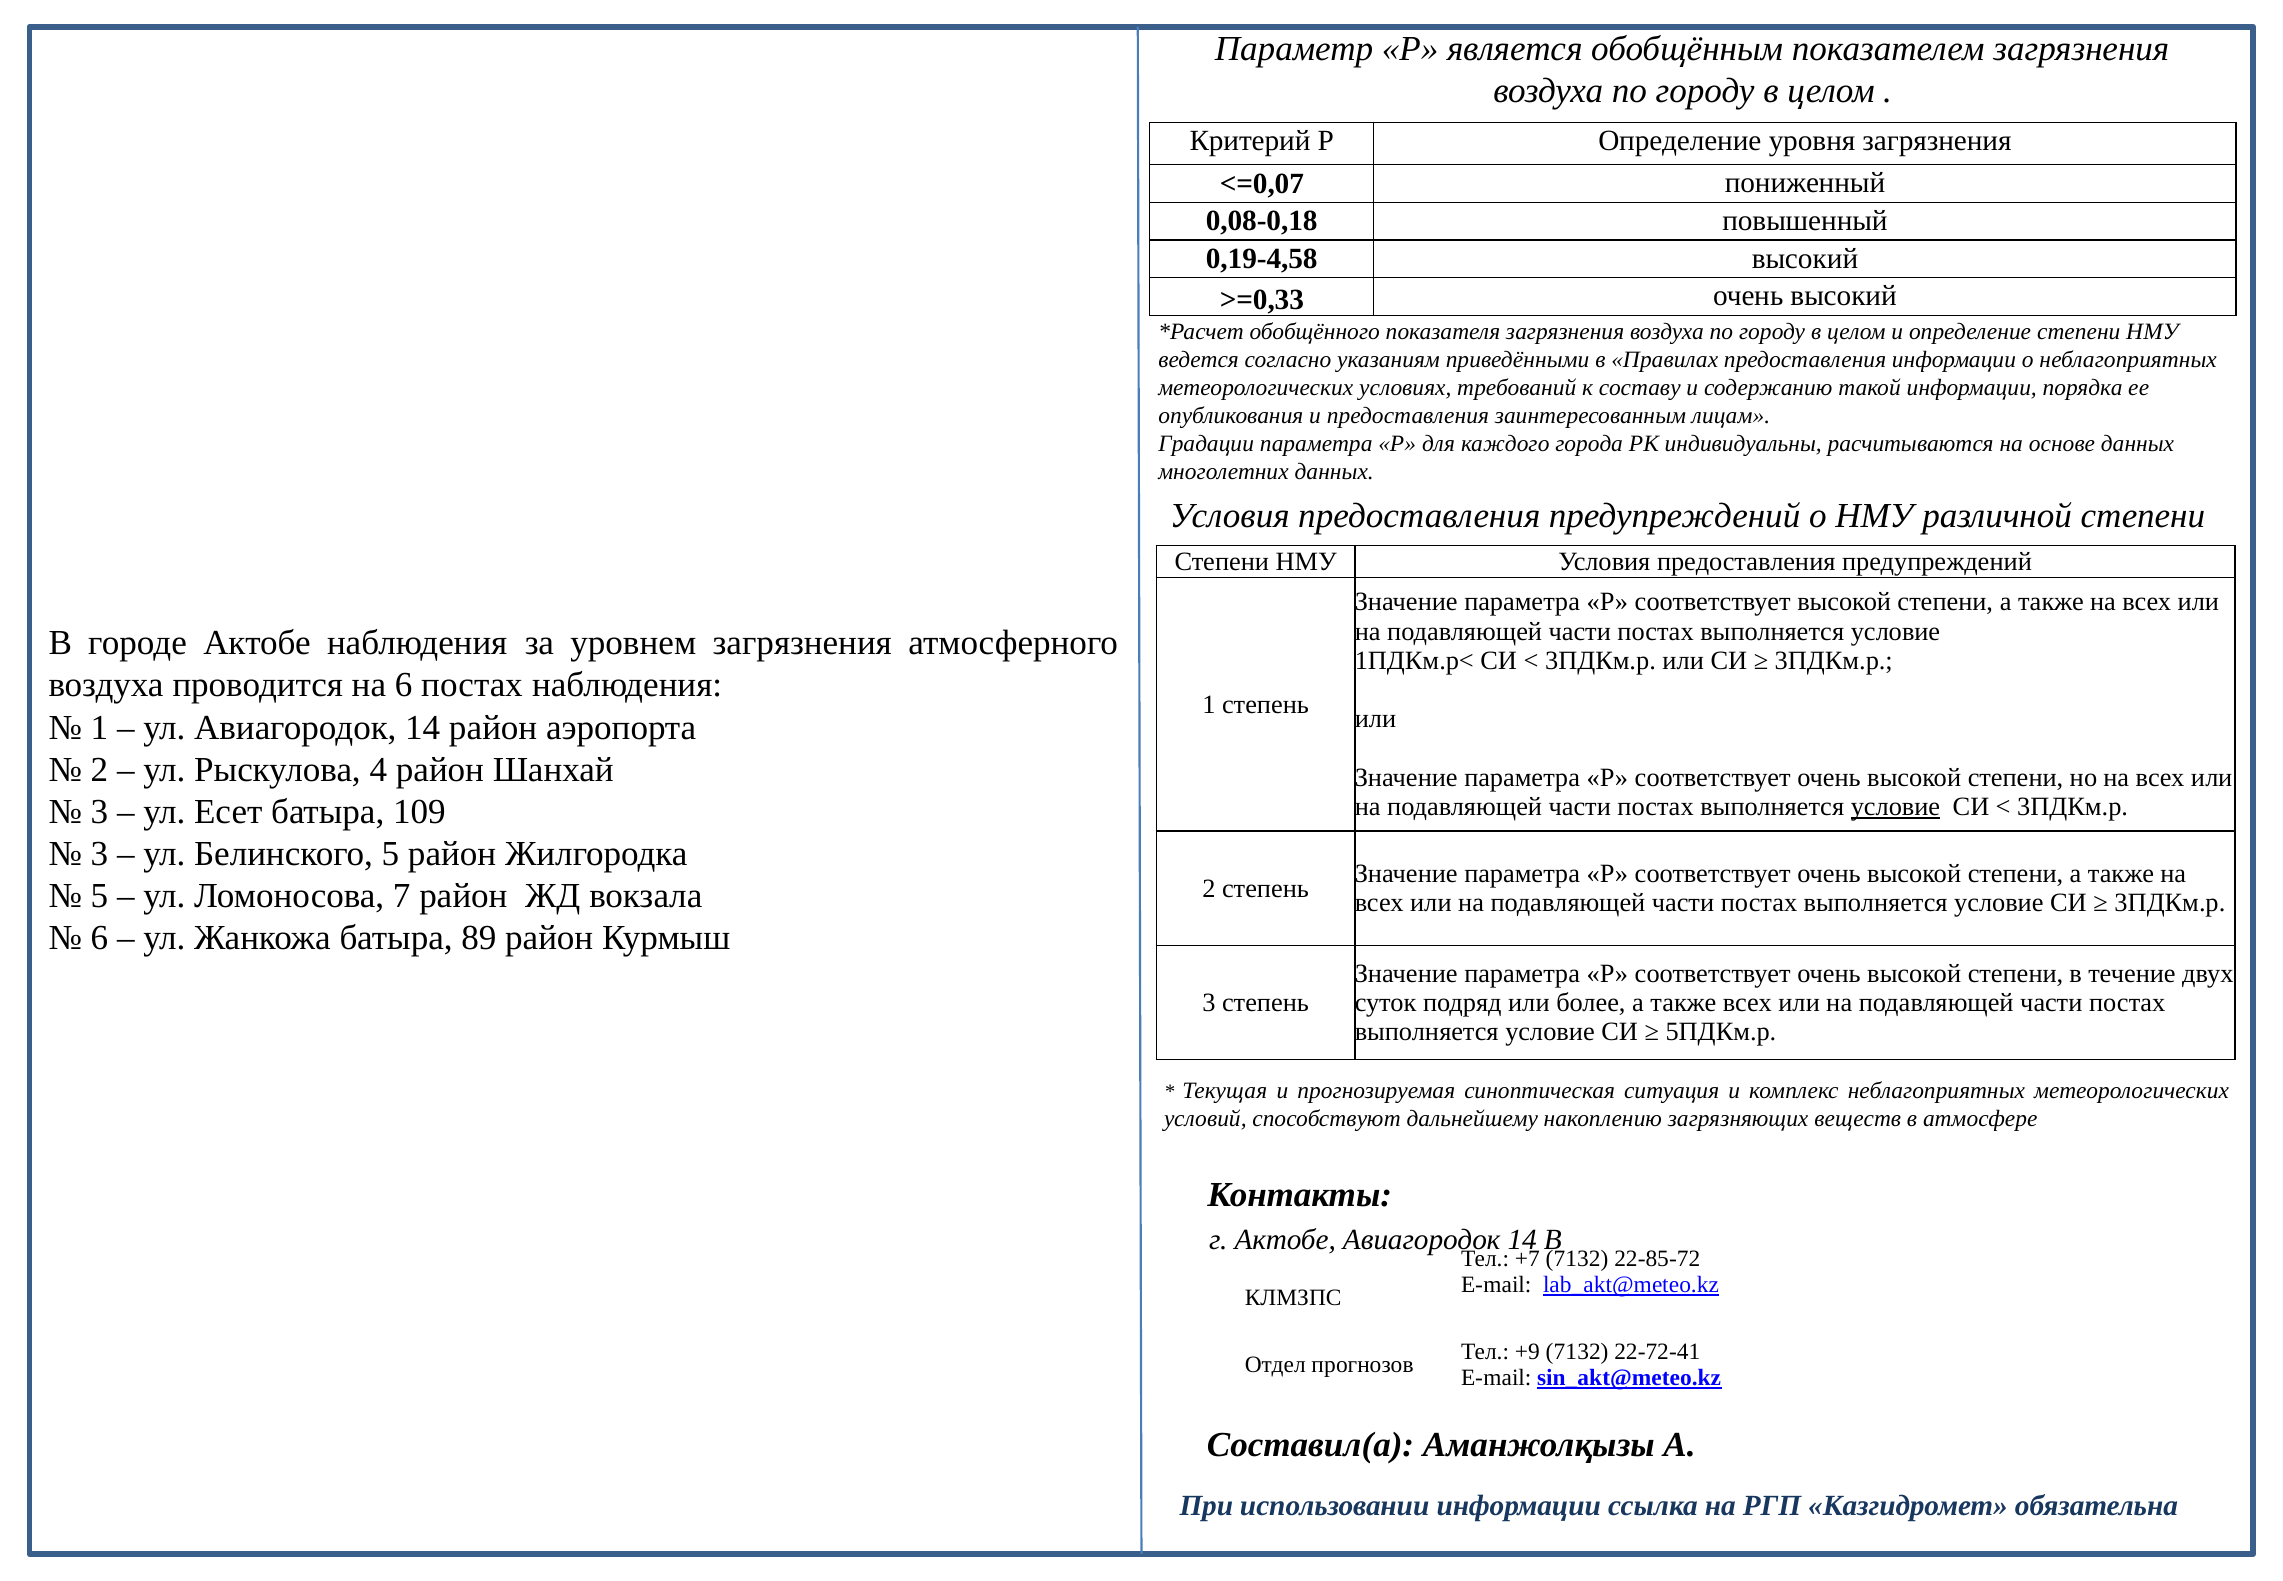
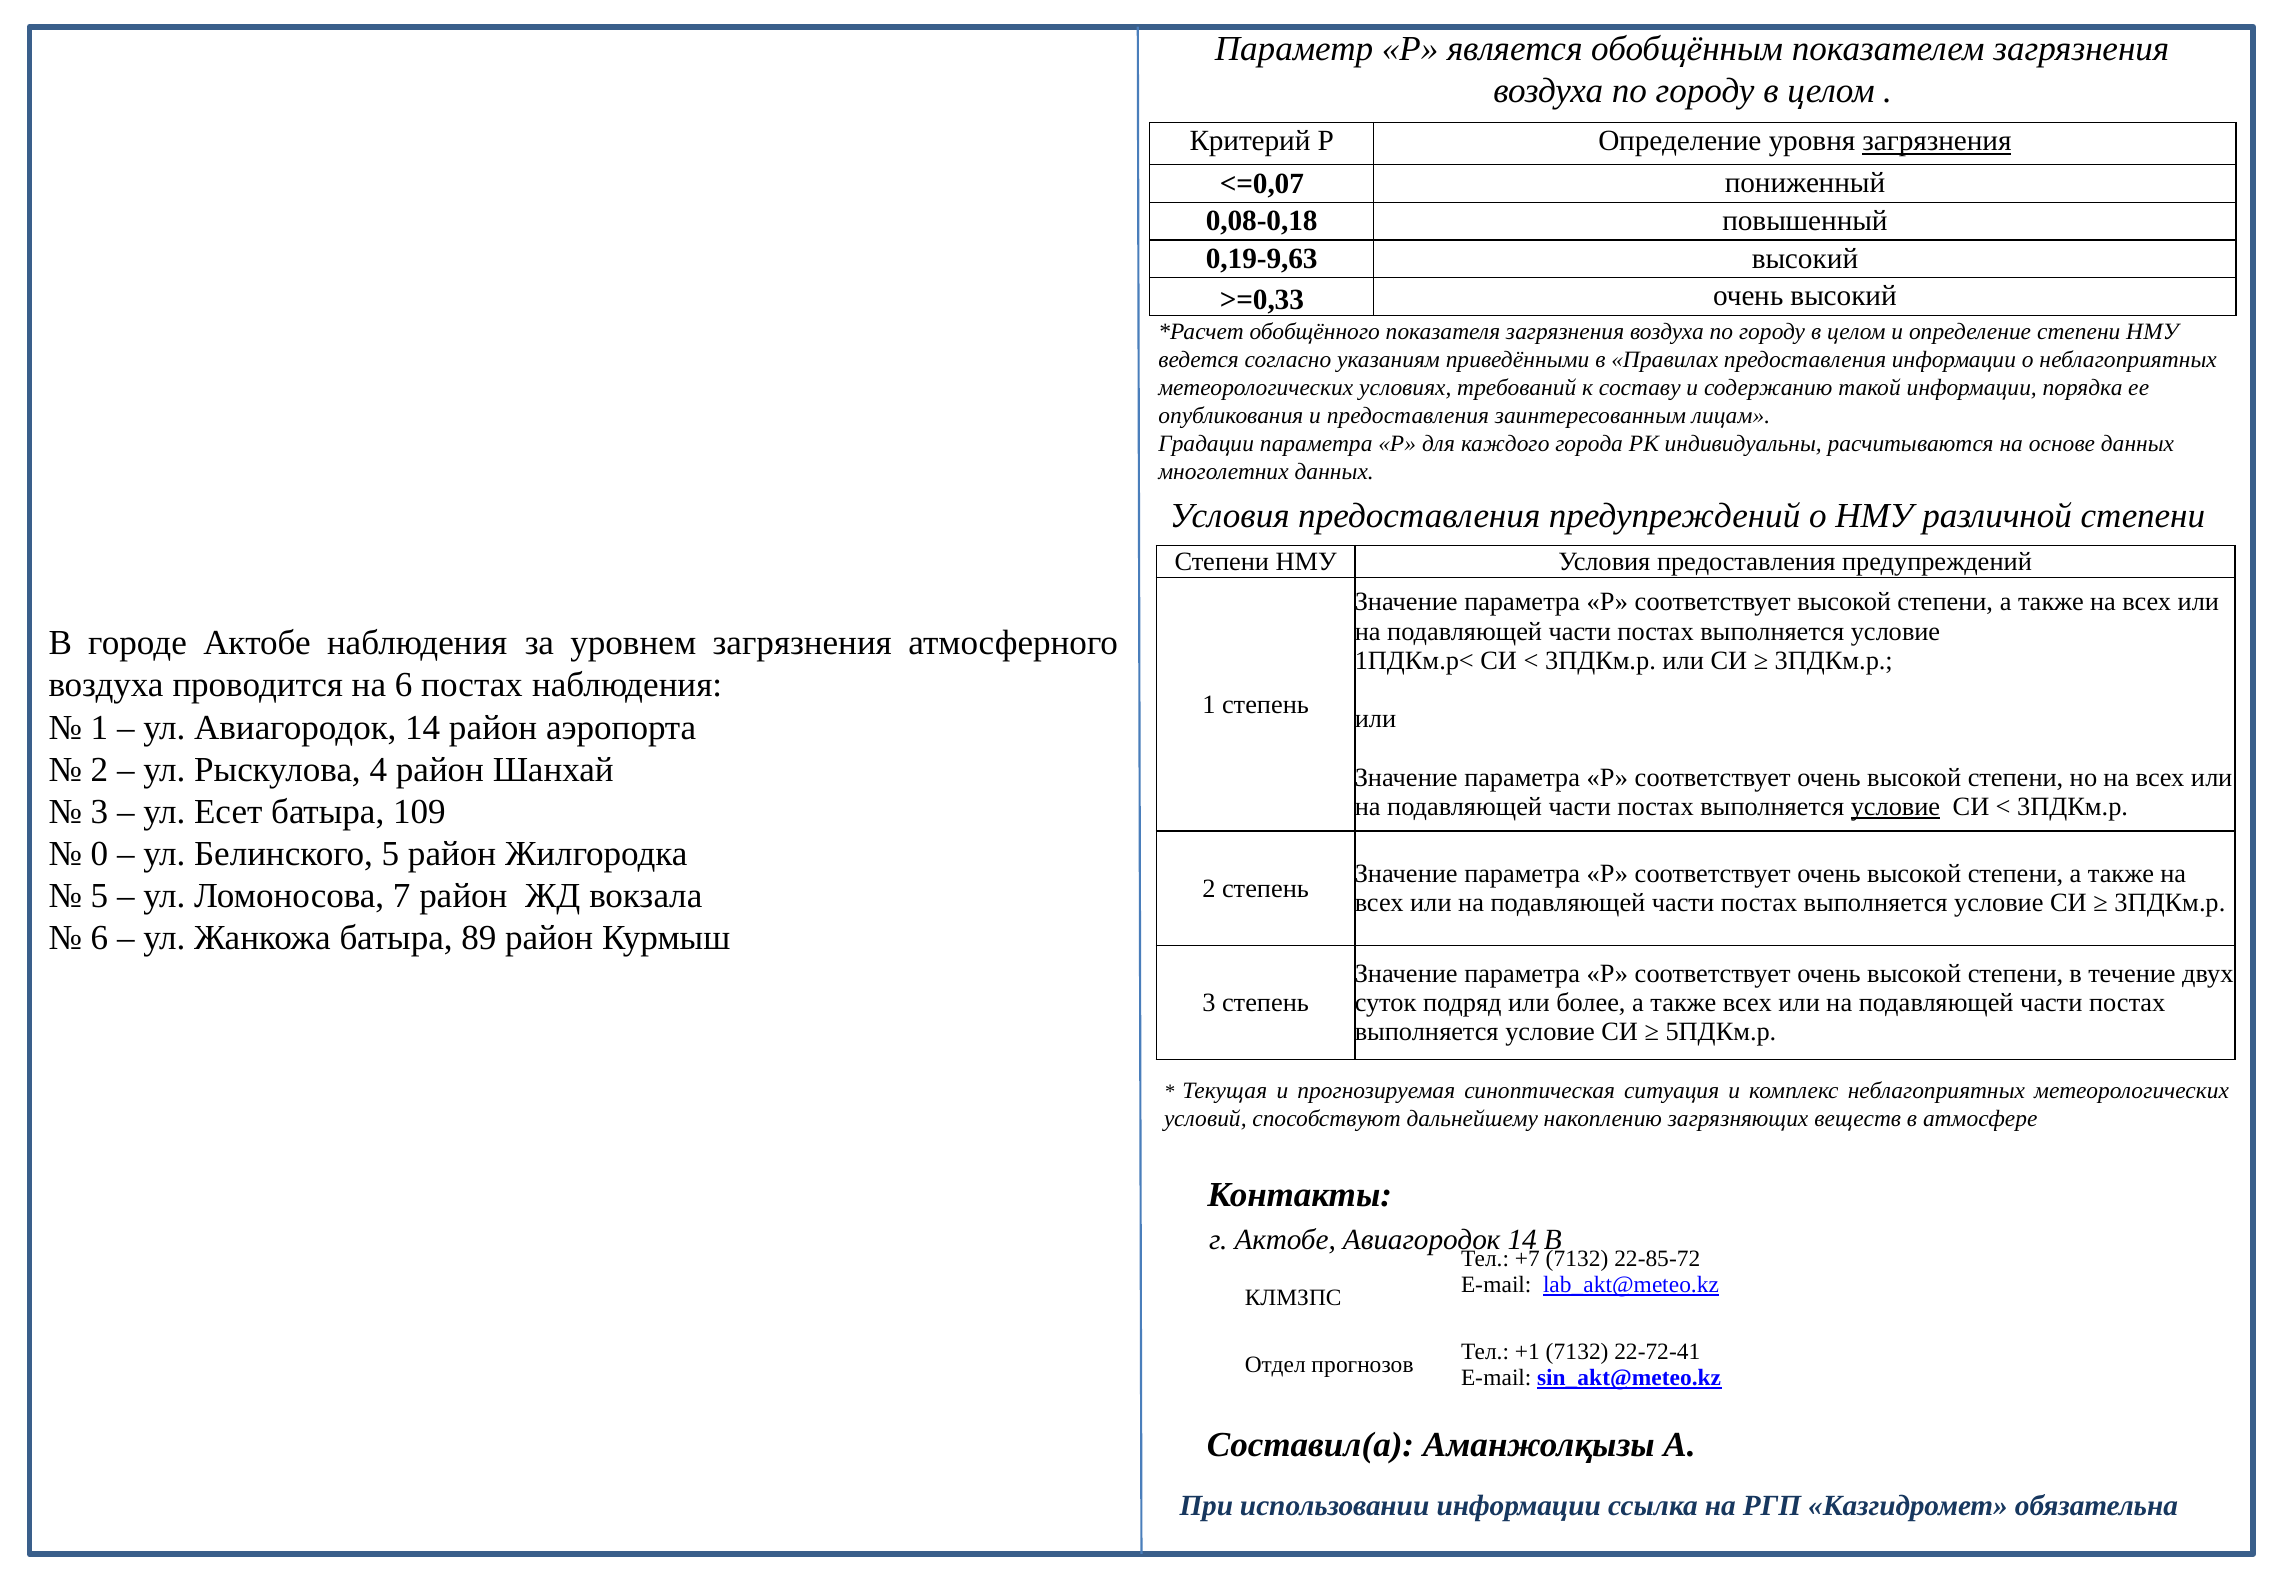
загрязнения at (1937, 141) underline: none -> present
0,19-4,58: 0,19-4,58 -> 0,19-9,63
3 at (99, 854): 3 -> 0
+9: +9 -> +1
